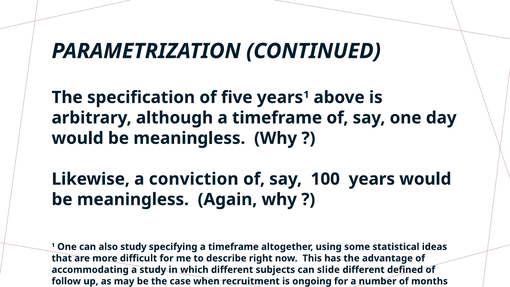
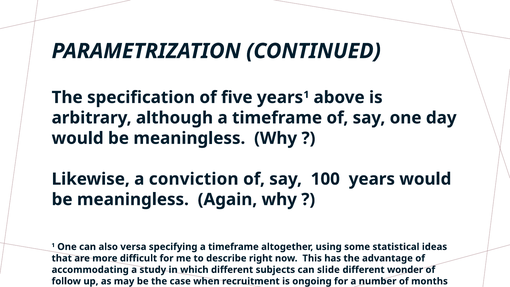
also study: study -> versa
defined: defined -> wonder
